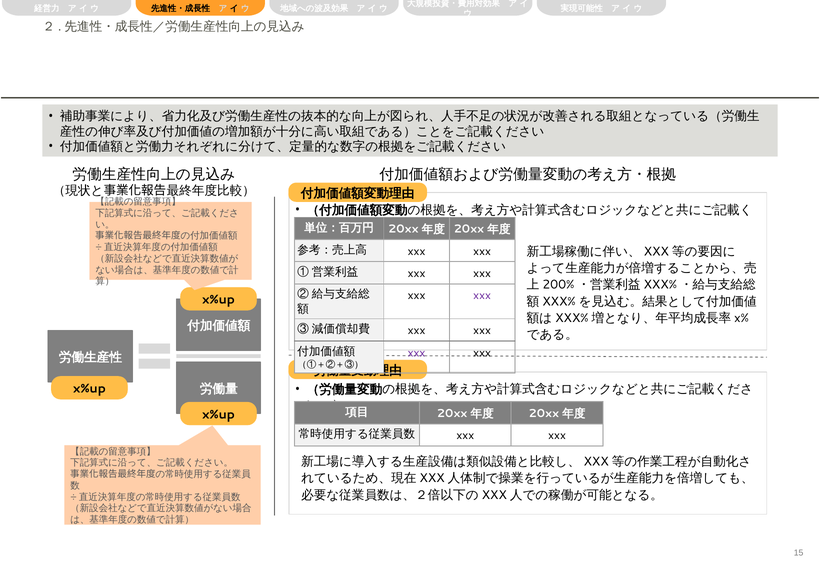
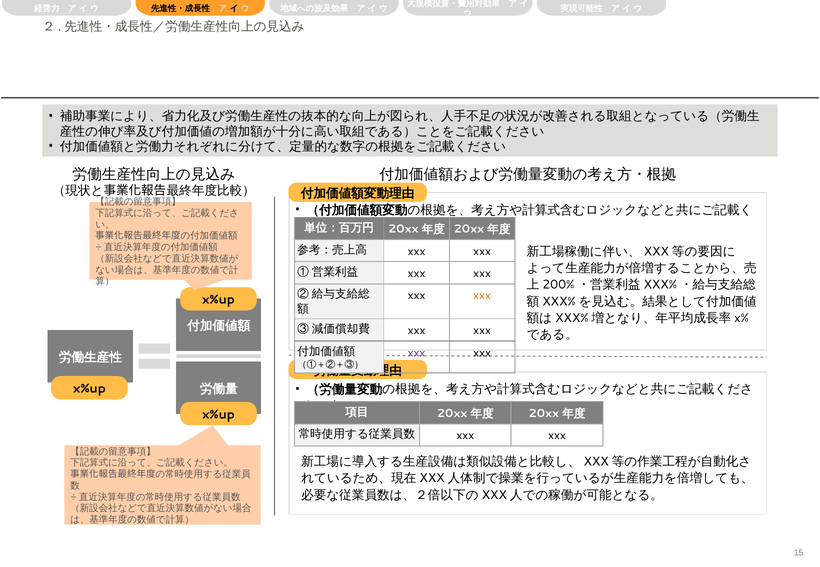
xxx at (482, 296) colour: purple -> orange
